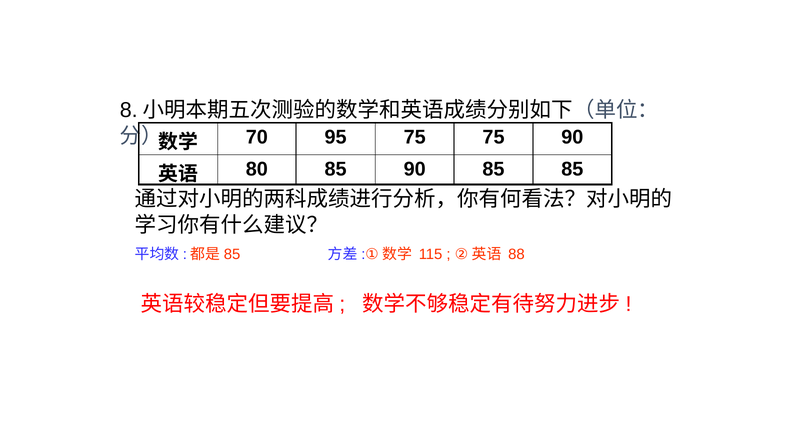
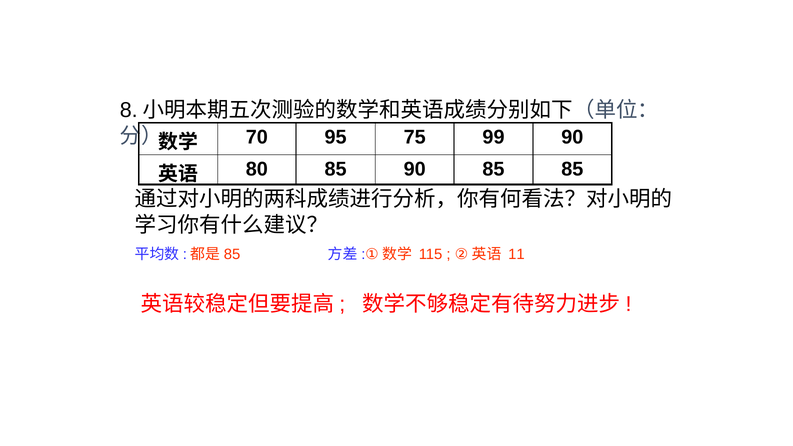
75 75: 75 -> 99
88: 88 -> 11
